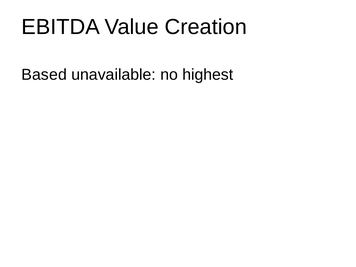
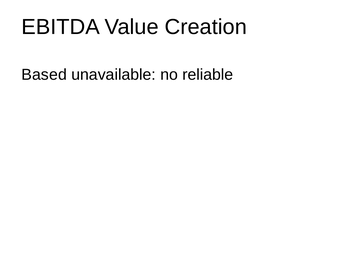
highest: highest -> reliable
